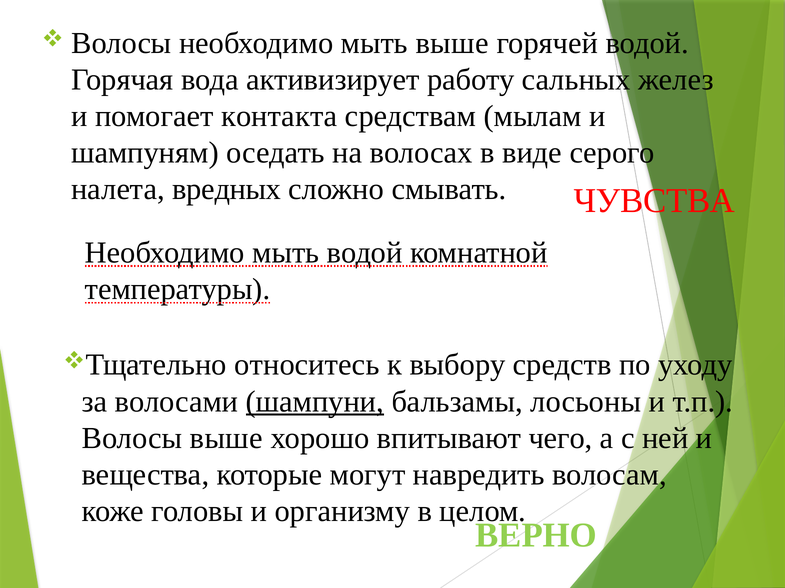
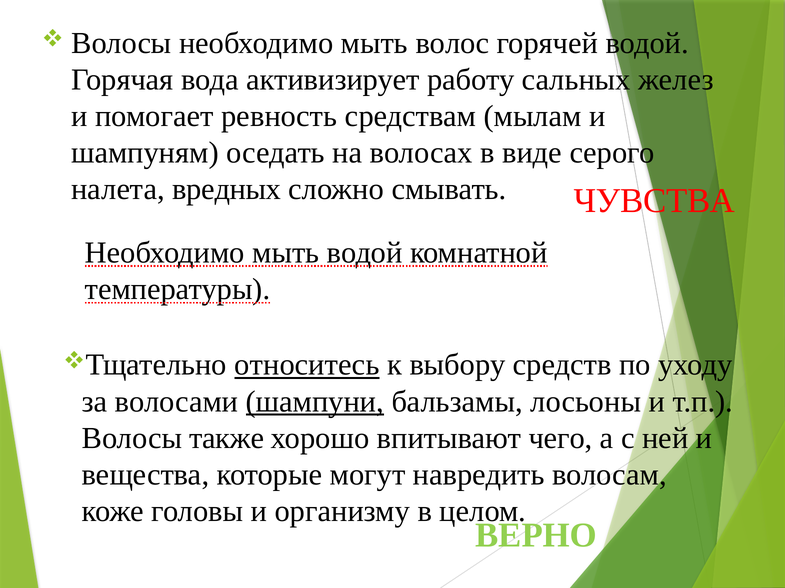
мыть выше: выше -> волос
контакта: контакта -> ревность
относитесь underline: none -> present
Волосы выше: выше -> также
